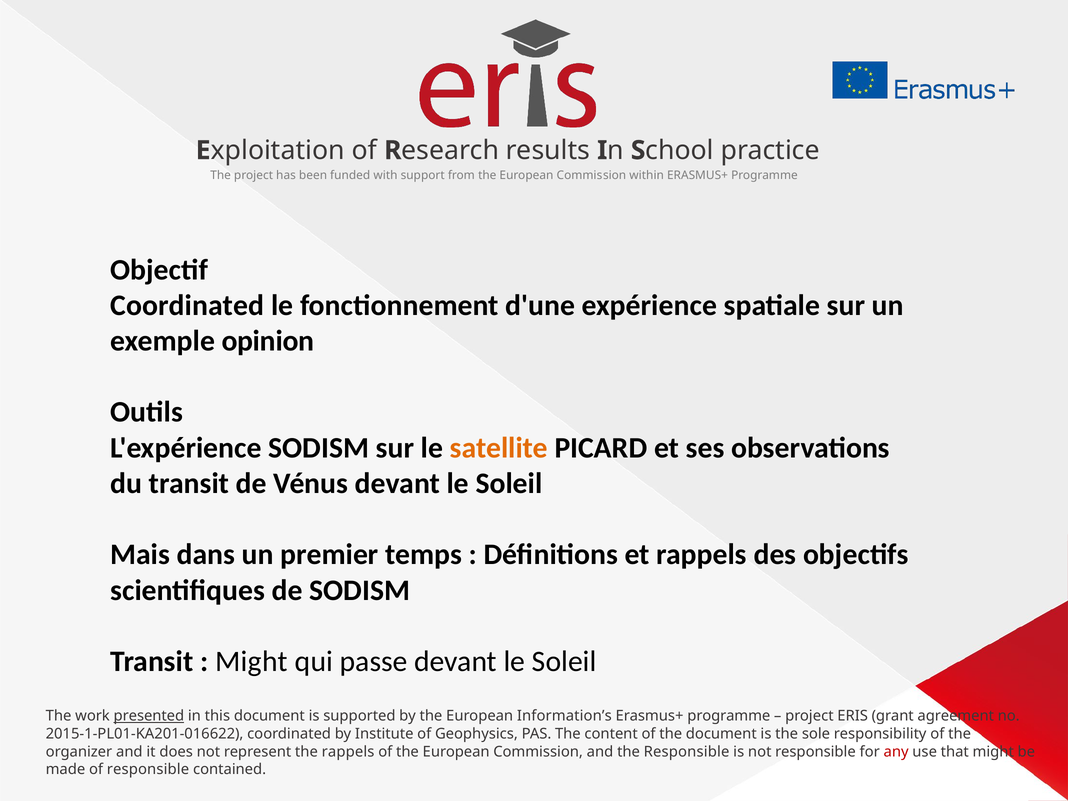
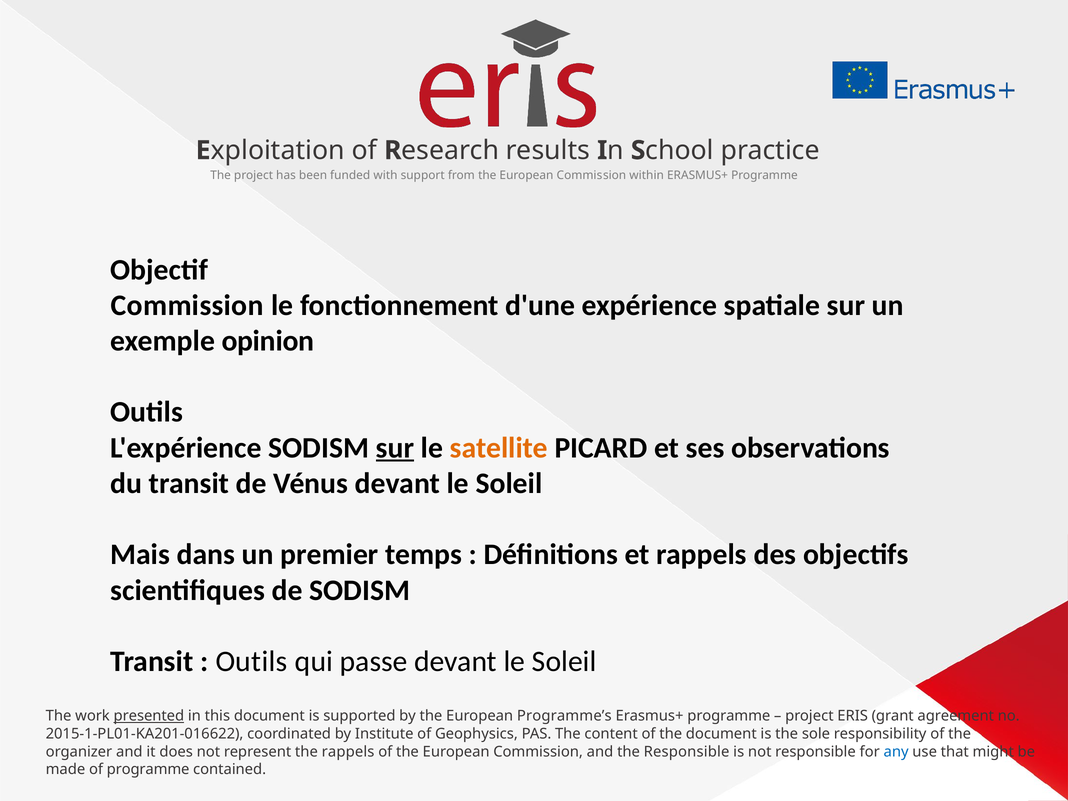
Coordinated at (187, 305): Coordinated -> Commission
sur at (395, 448) underline: none -> present
Might at (251, 661): Might -> Outils
Information’s: Information’s -> Programme’s
any colour: red -> blue
of responsible: responsible -> programme
